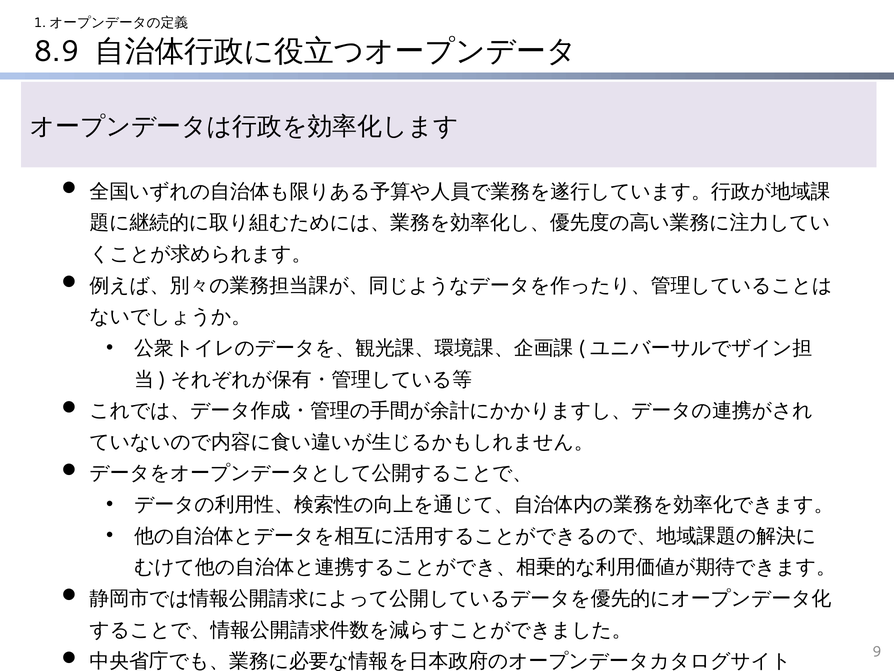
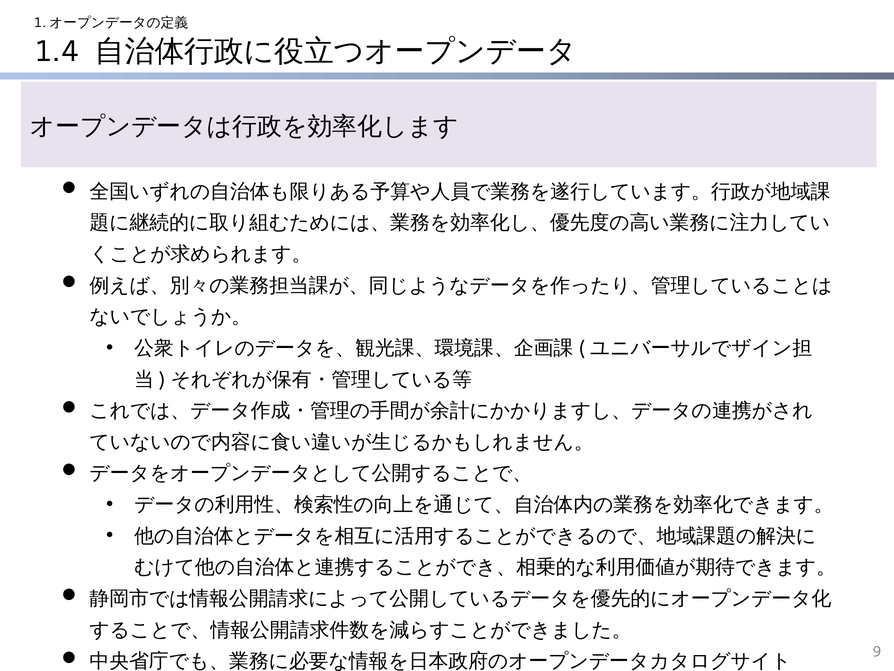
8.9: 8.9 -> 1.4
